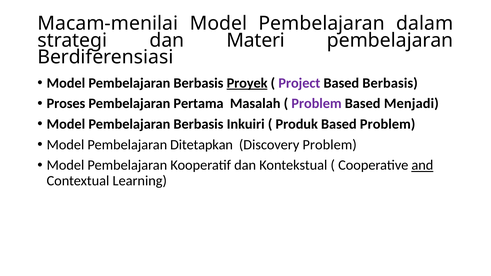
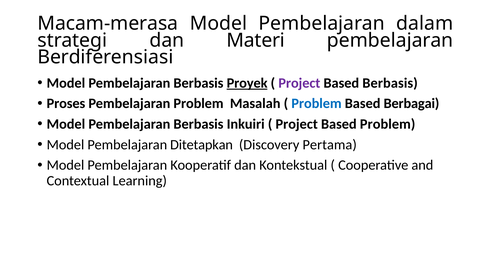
Macam-menilai: Macam-menilai -> Macam-merasa
Pembelajaran Pertama: Pertama -> Problem
Problem at (316, 104) colour: purple -> blue
Menjadi: Menjadi -> Berbagai
Produk at (297, 124): Produk -> Project
Discovery Problem: Problem -> Pertama
and underline: present -> none
